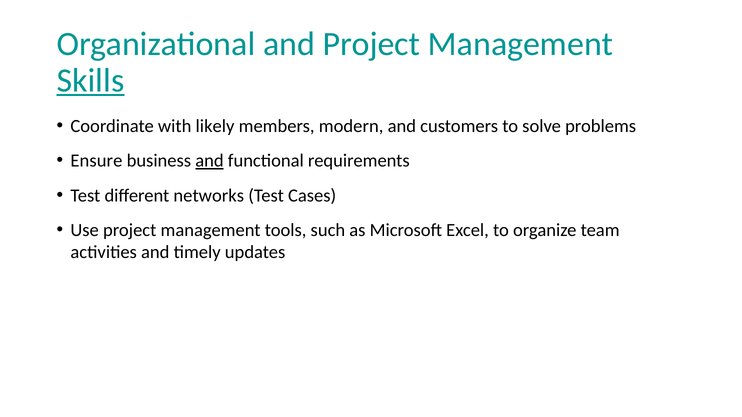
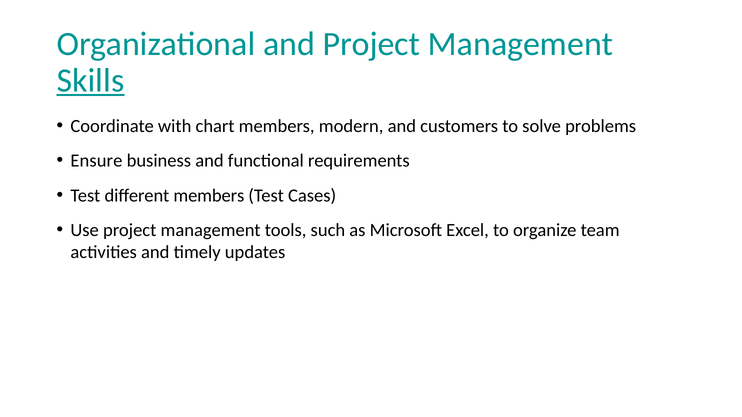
likely: likely -> chart
and at (210, 161) underline: present -> none
different networks: networks -> members
